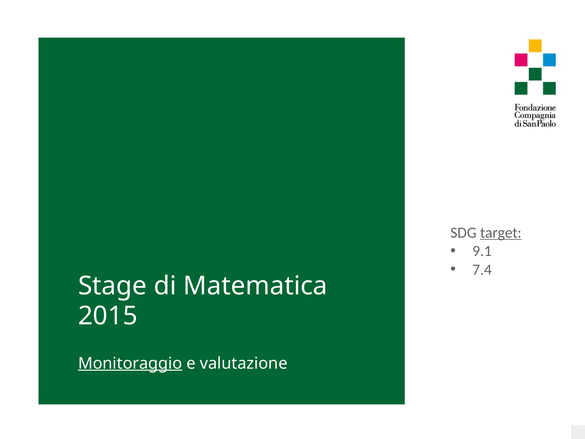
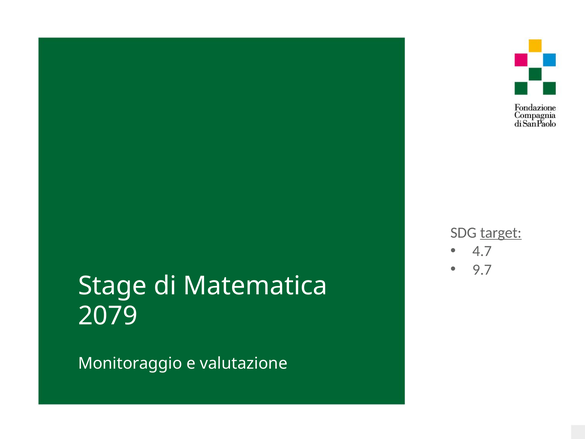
9.1: 9.1 -> 4.7
7.4: 7.4 -> 9.7
2015: 2015 -> 2079
Monitoraggio underline: present -> none
